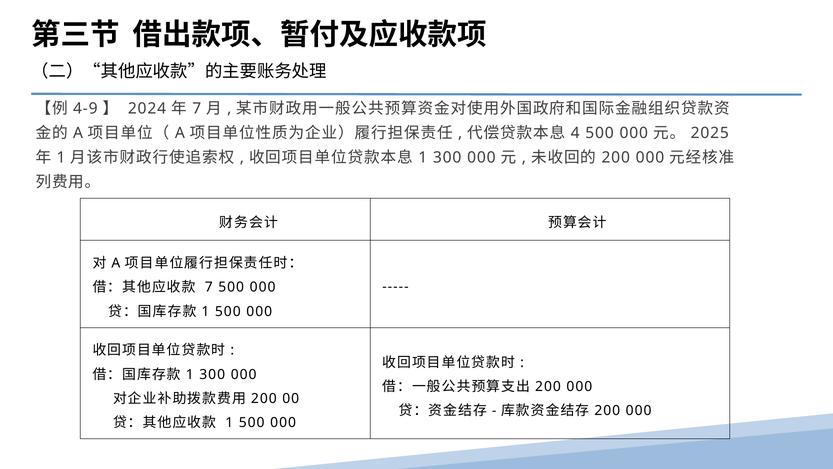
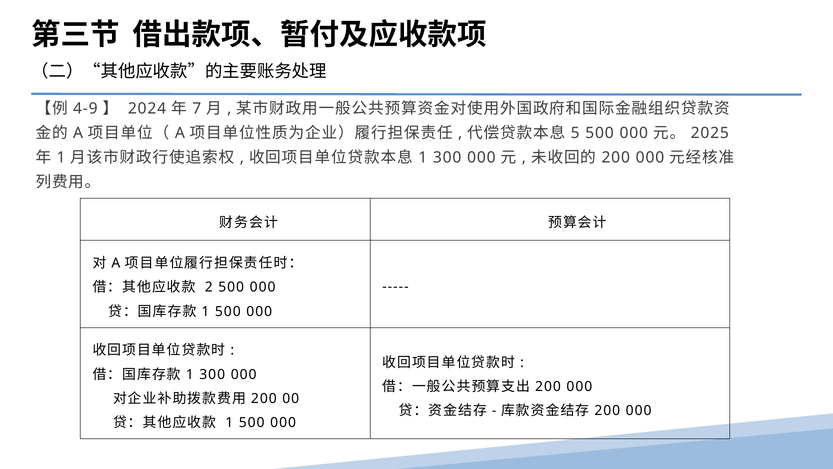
4: 4 -> 5
7 at (209, 287): 7 -> 2
